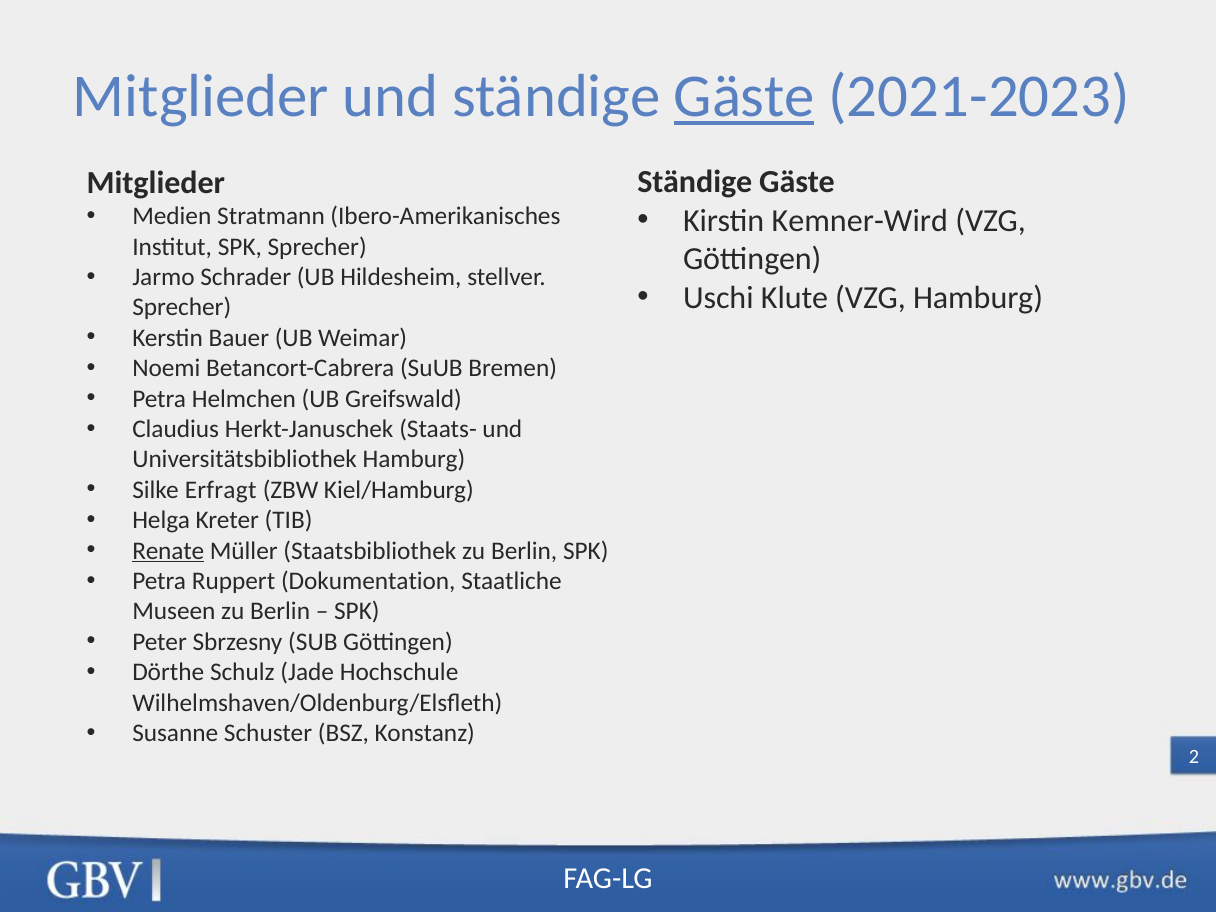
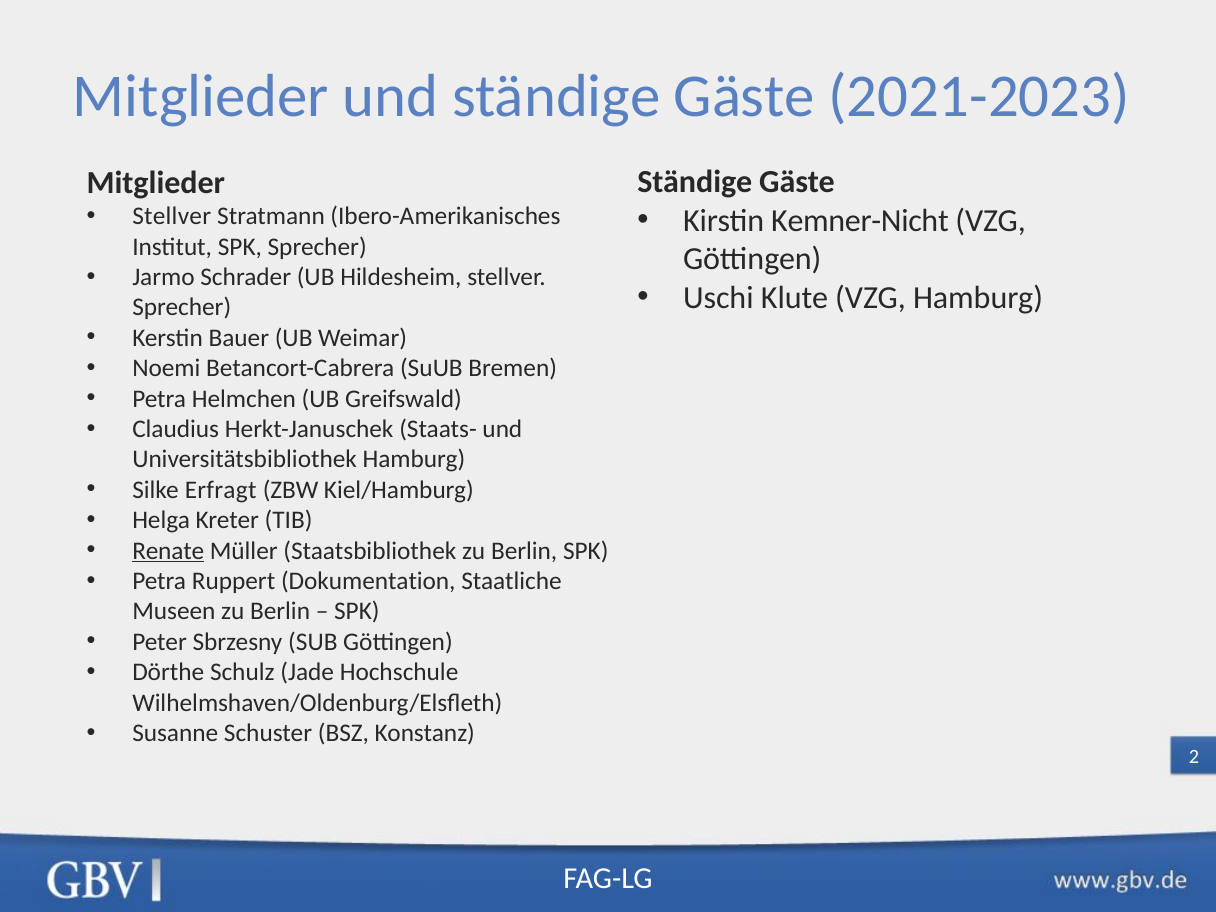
Gäste at (744, 97) underline: present -> none
Medien at (172, 216): Medien -> Stellver
Kemner-Wird: Kemner-Wird -> Kemner-Nicht
